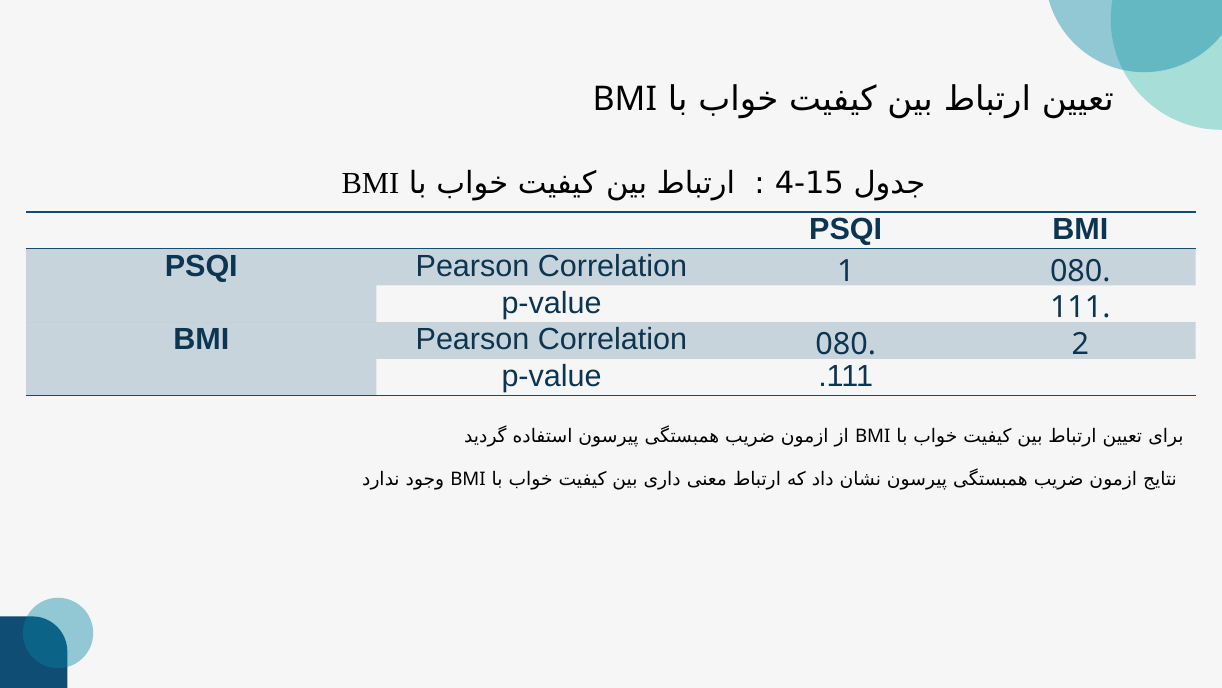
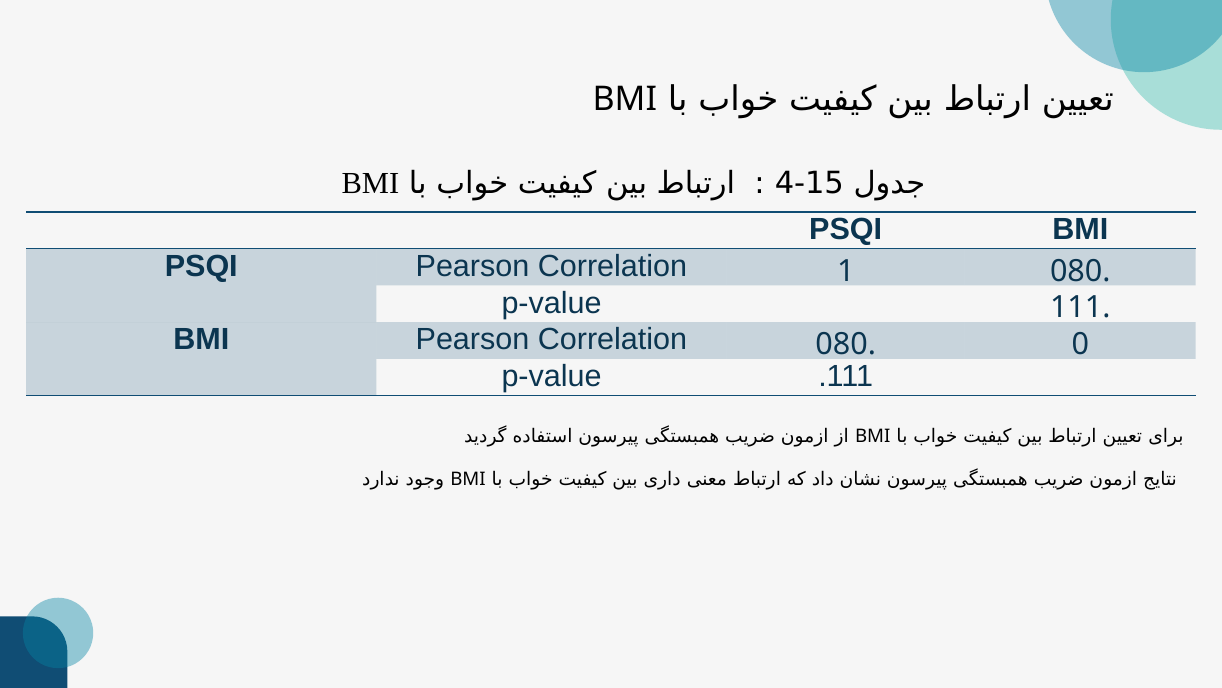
2: 2 -> 0
